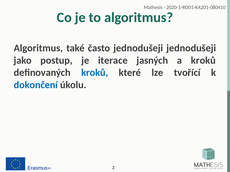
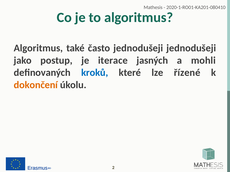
a kroků: kroků -> mohli
tvořící: tvořící -> řízené
dokončení colour: blue -> orange
